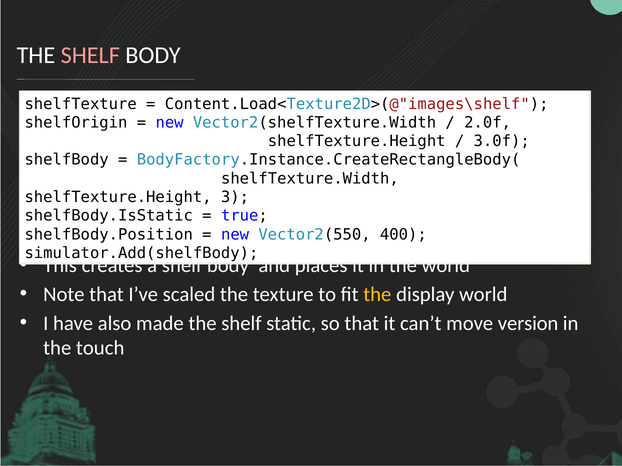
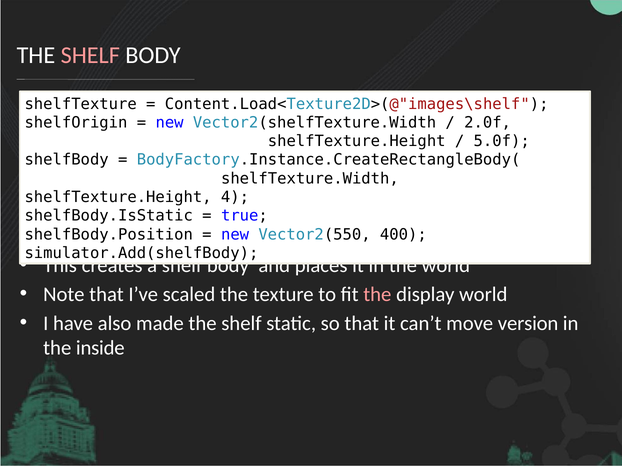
3.0f: 3.0f -> 5.0f
3: 3 -> 4
the at (377, 295) colour: yellow -> pink
touch: touch -> inside
